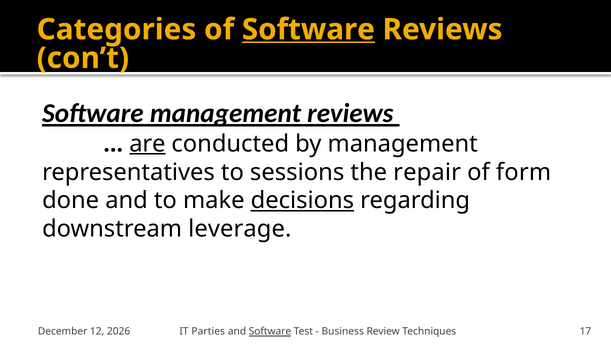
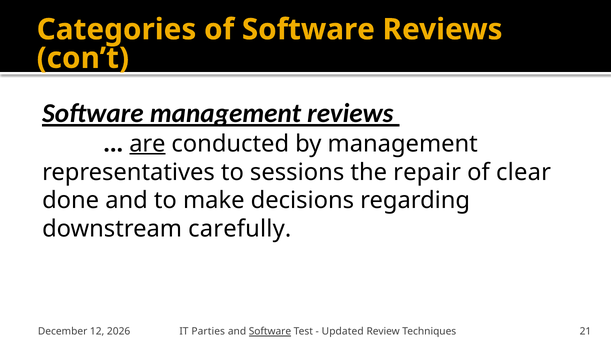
Software at (308, 30) underline: present -> none
form: form -> clear
decisions underline: present -> none
leverage: leverage -> carefully
Business: Business -> Updated
17: 17 -> 21
